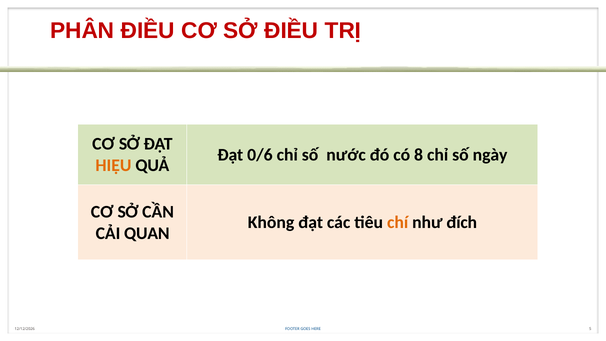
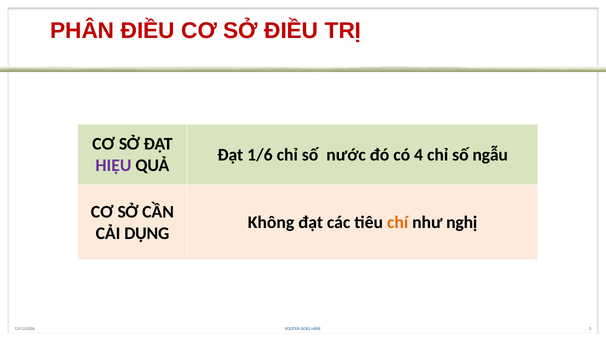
0/6: 0/6 -> 1/6
8: 8 -> 4
ngày: ngày -> ngẫu
HIỆU colour: orange -> purple
đích: đích -> nghị
QUAN: QUAN -> DỤNG
